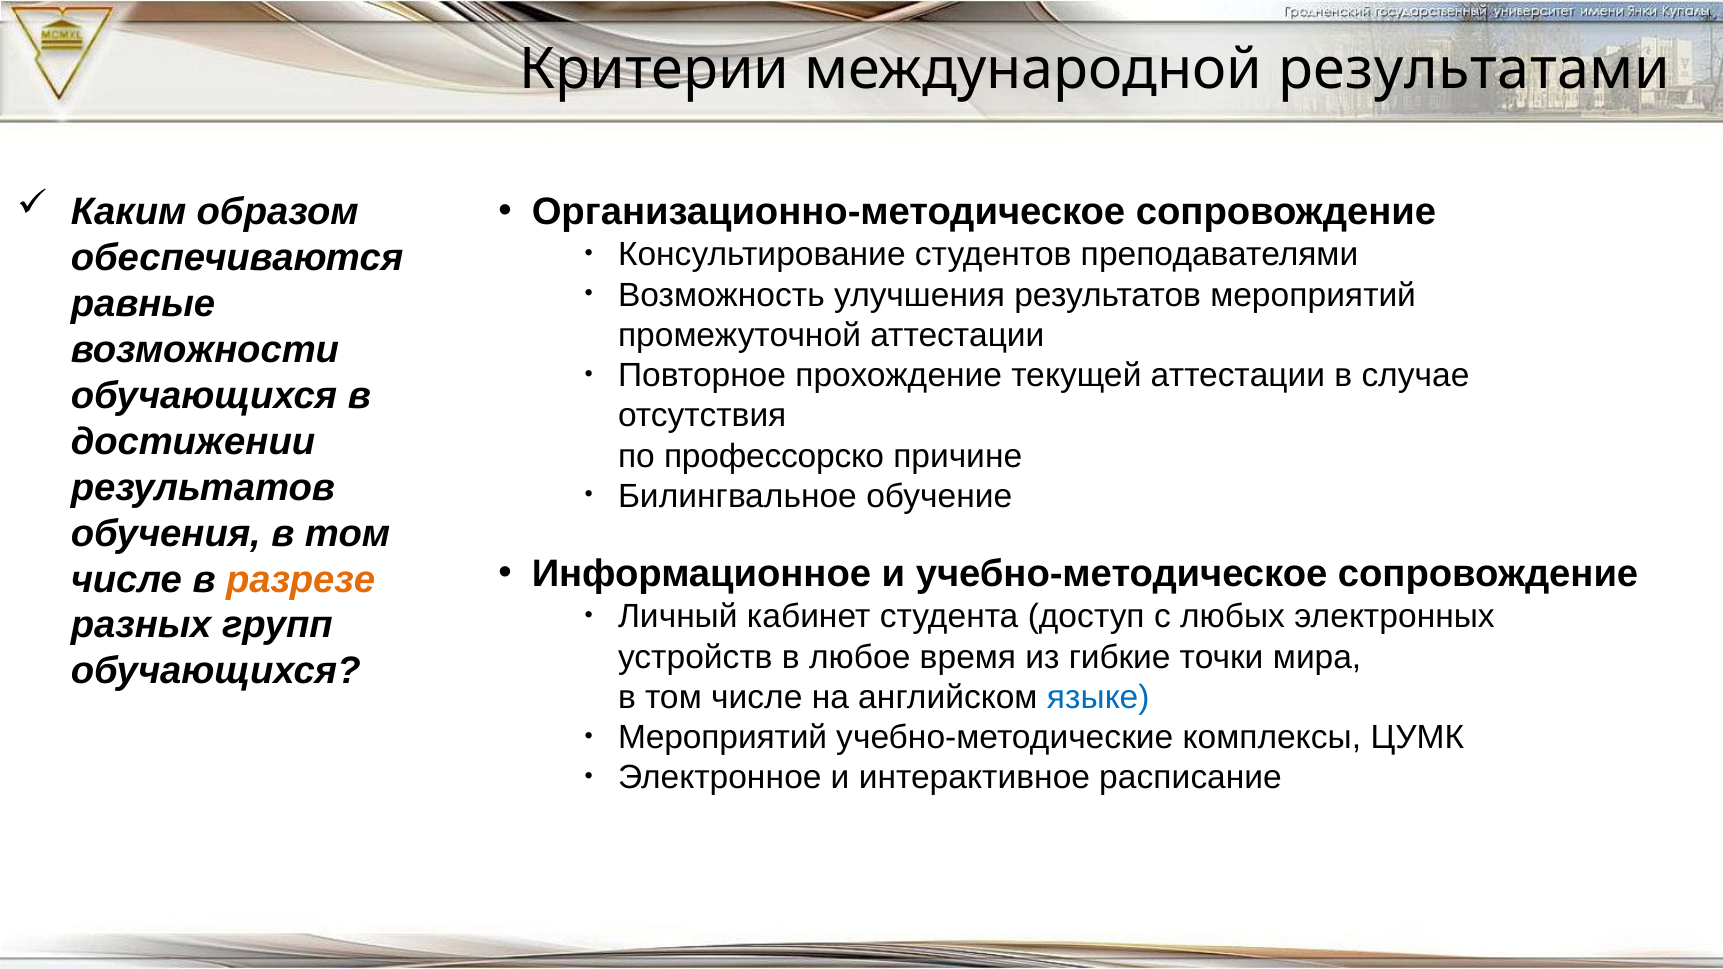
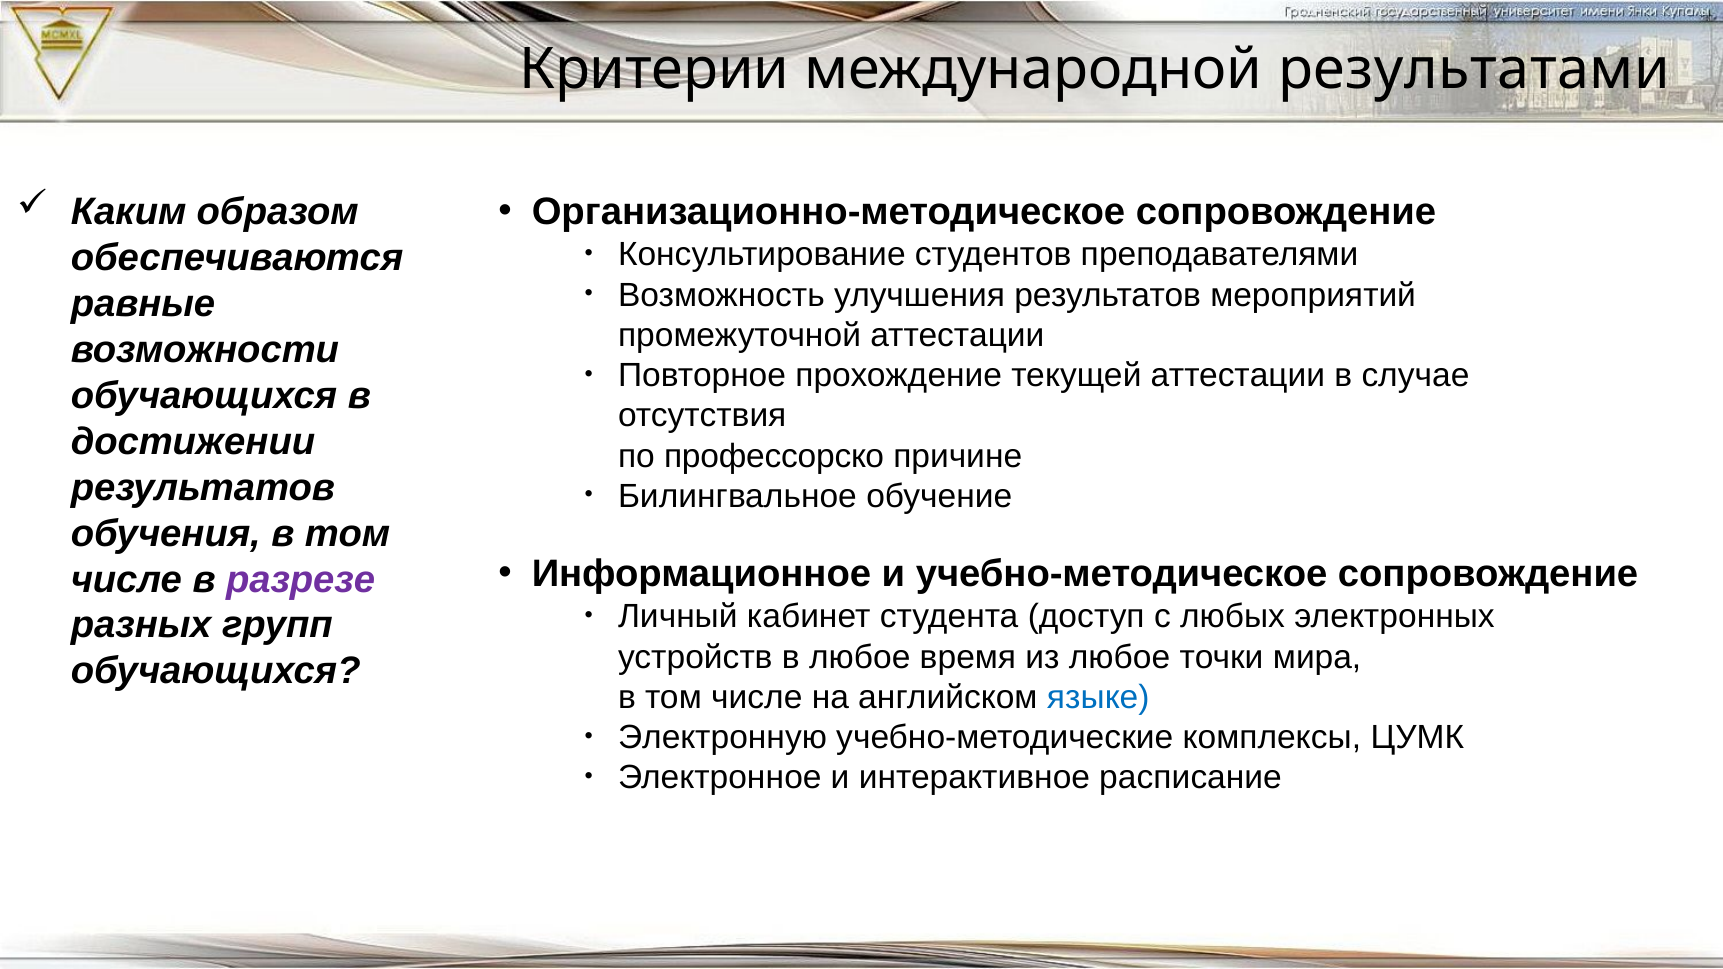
разрезе colour: orange -> purple
из гибкие: гибкие -> любое
Мероприятий at (723, 738): Мероприятий -> Электронную
